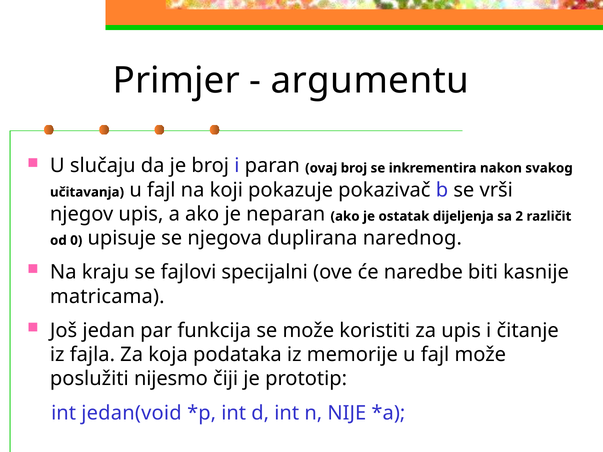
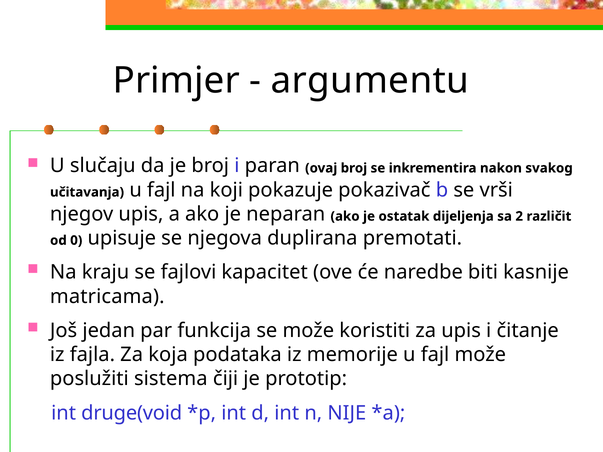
narednog: narednog -> premotati
specijalni: specijalni -> kapacitet
nijesmo: nijesmo -> sistema
jedan(void: jedan(void -> druge(void
